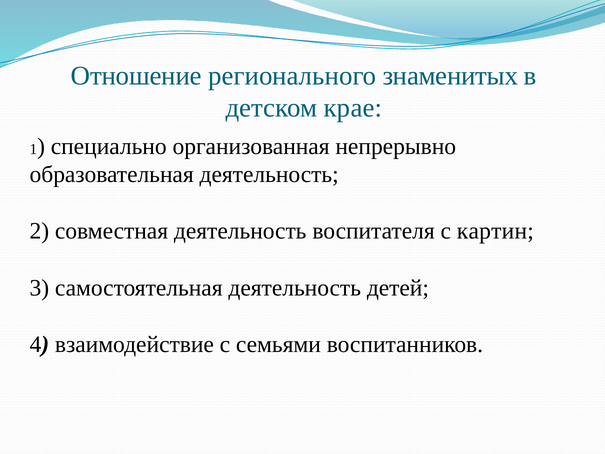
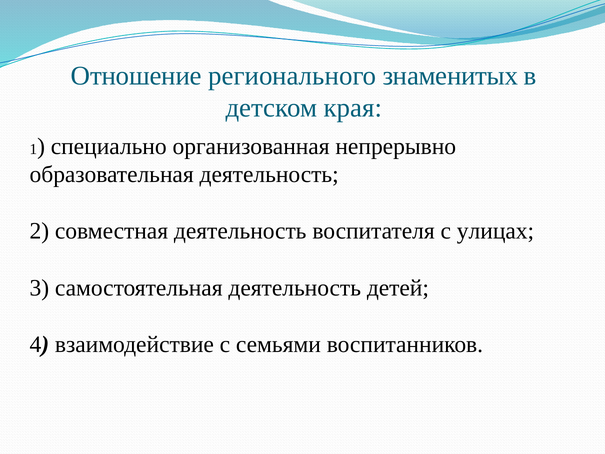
крае: крае -> края
картин: картин -> улицах
